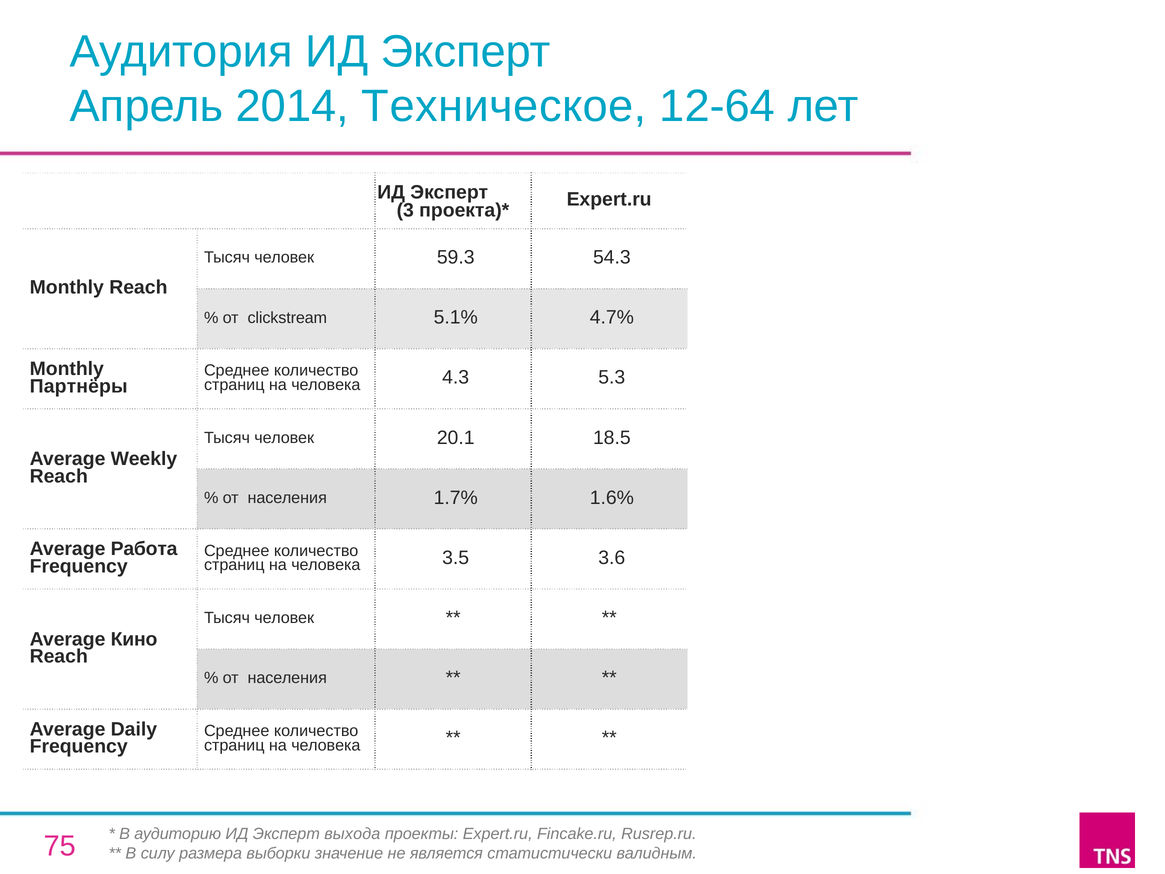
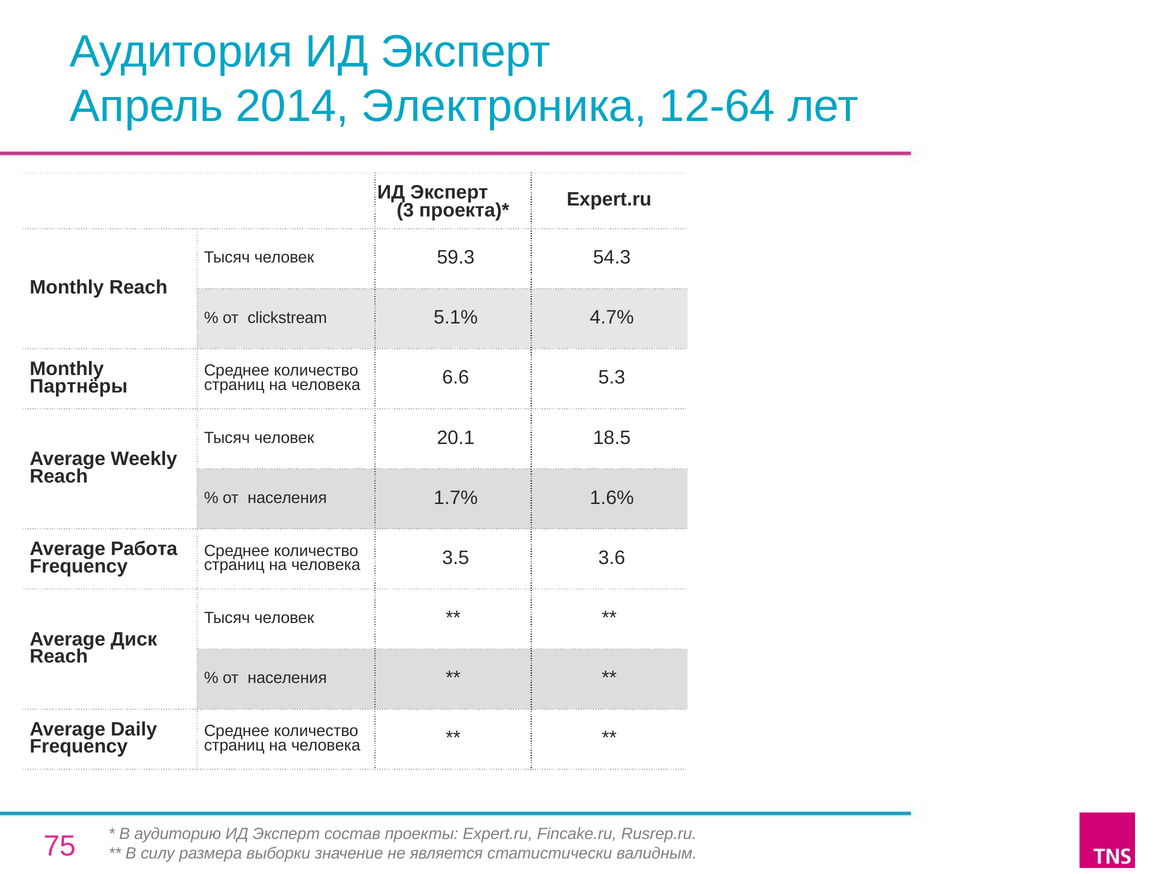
Техническое: Техническое -> Электроника
4.3: 4.3 -> 6.6
Кино: Кино -> Диск
выхода: выхода -> состав
